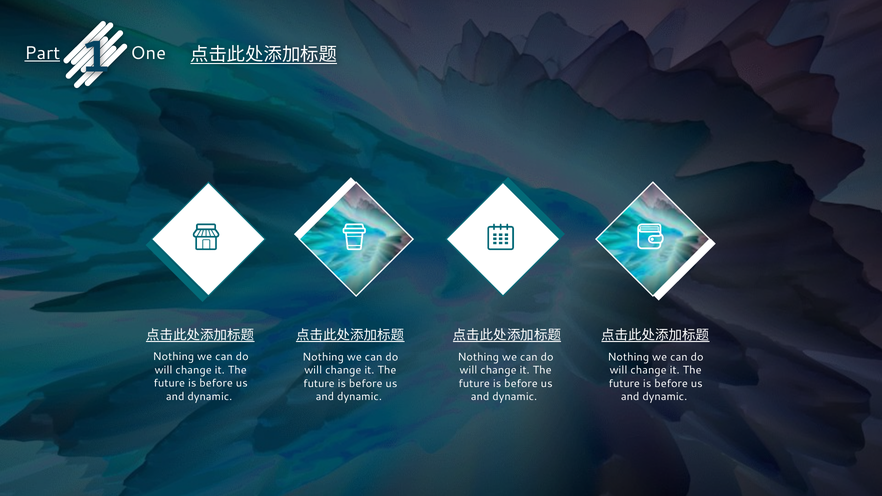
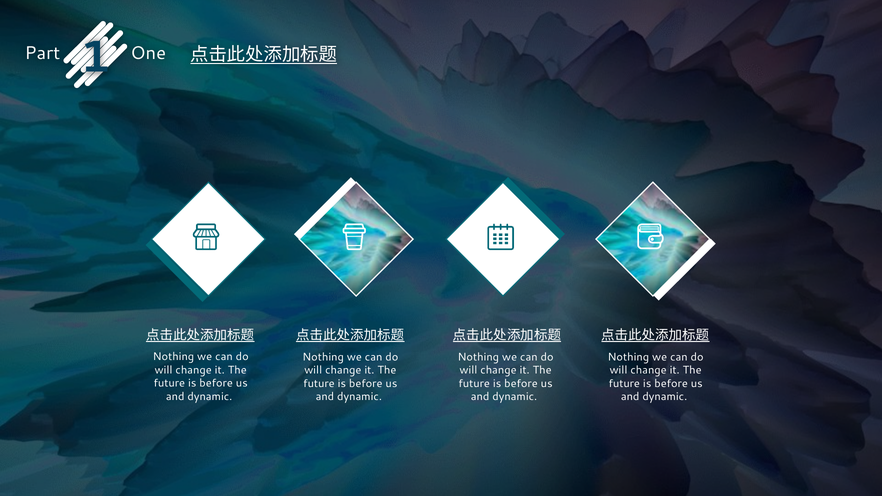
Part underline: present -> none
